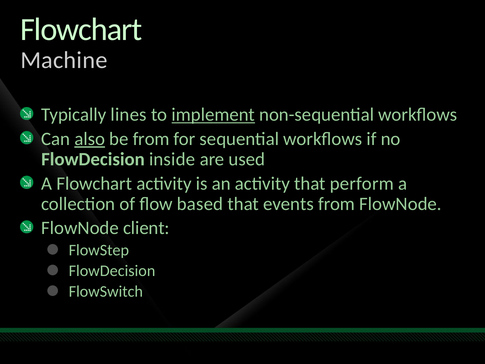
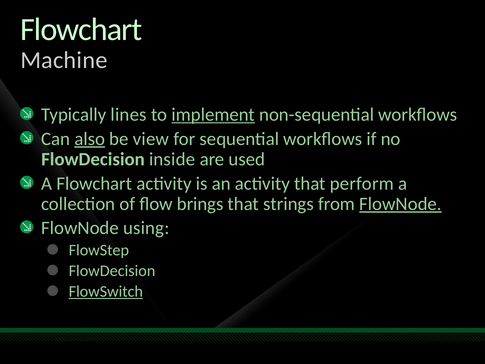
be from: from -> view
based: based -> brings
events: events -> strings
FlowNode at (401, 204) underline: none -> present
client: client -> using
FlowSwitch underline: none -> present
